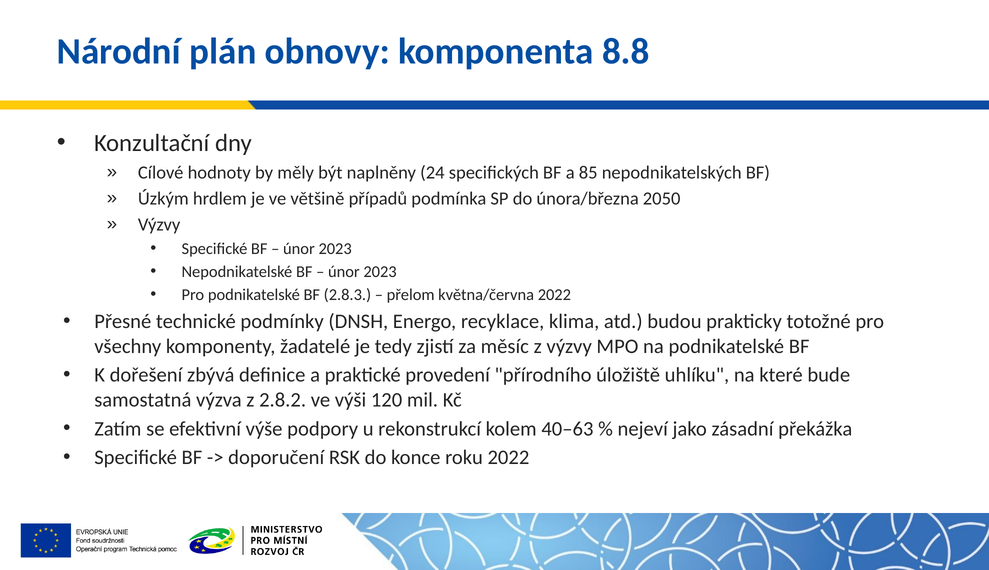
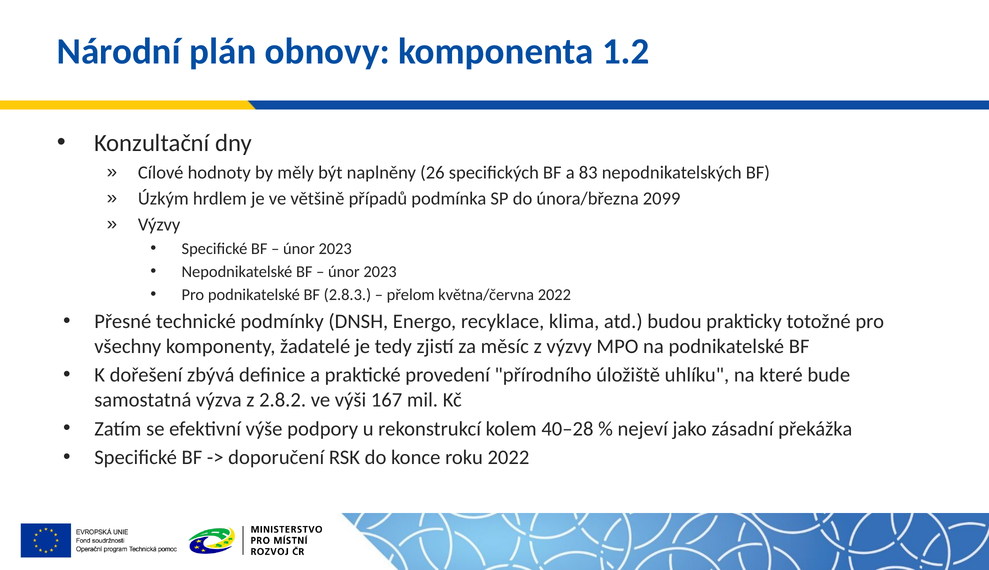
8.8: 8.8 -> 1.2
24: 24 -> 26
85: 85 -> 83
2050: 2050 -> 2099
120: 120 -> 167
40–63: 40–63 -> 40–28
